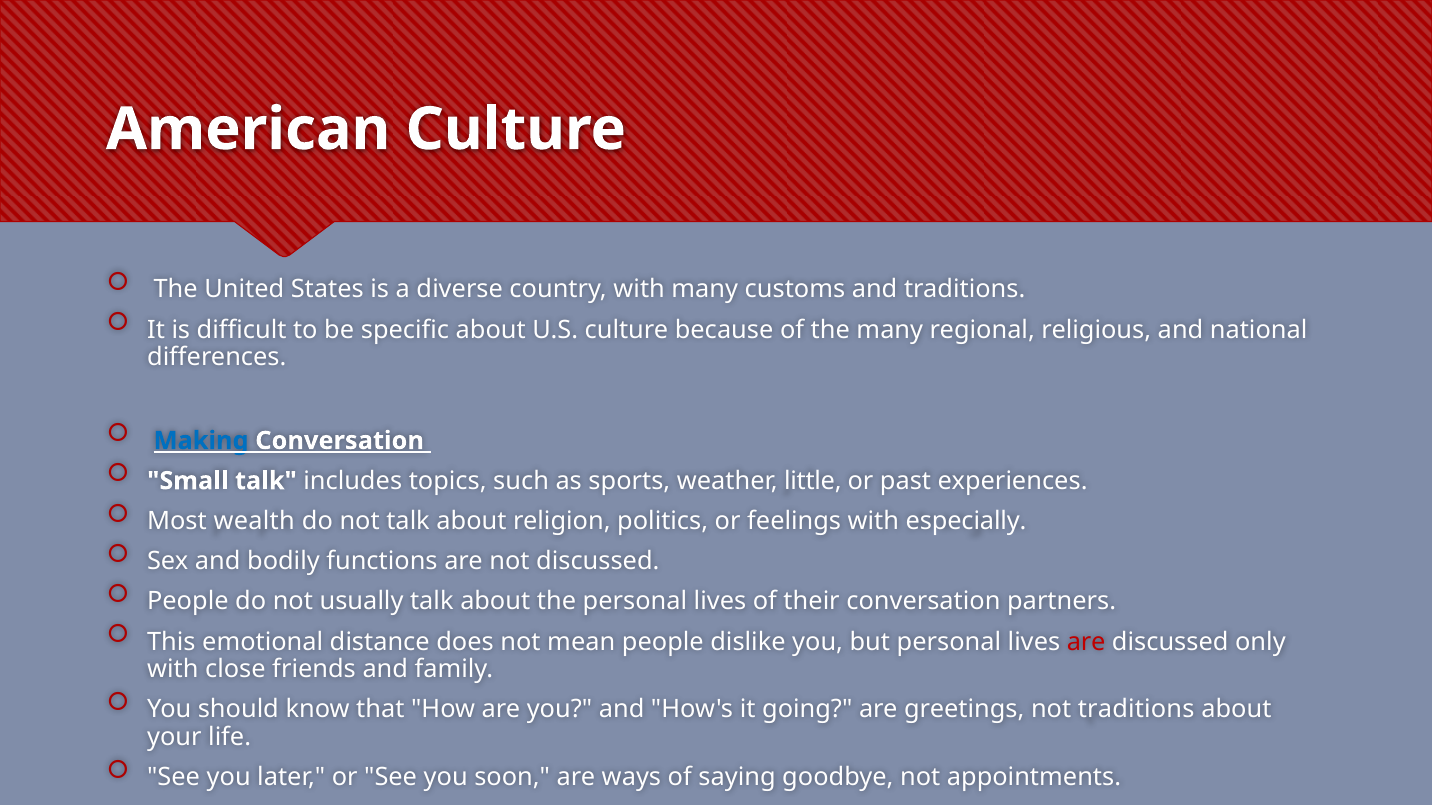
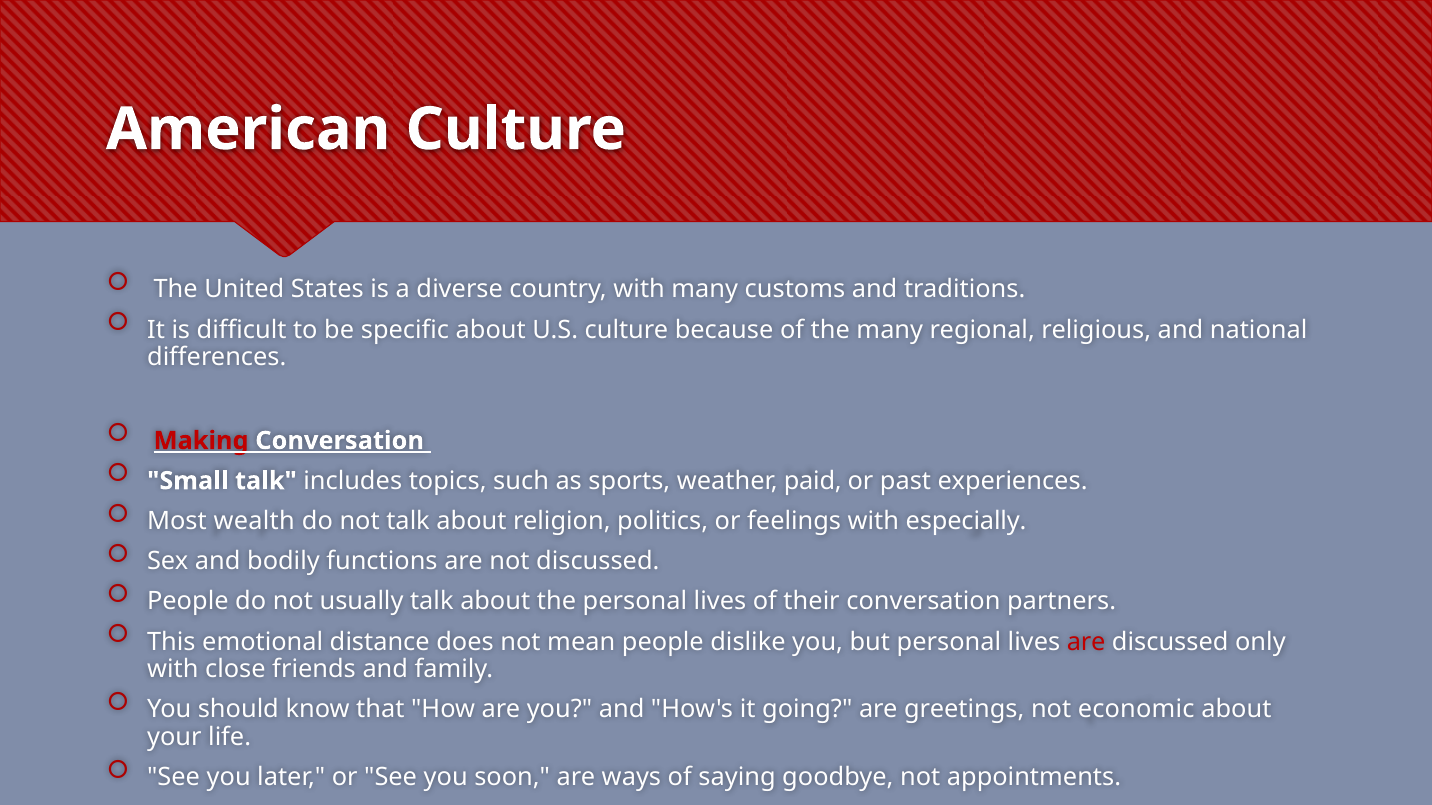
Making colour: blue -> red
little: little -> paid
not traditions: traditions -> economic
